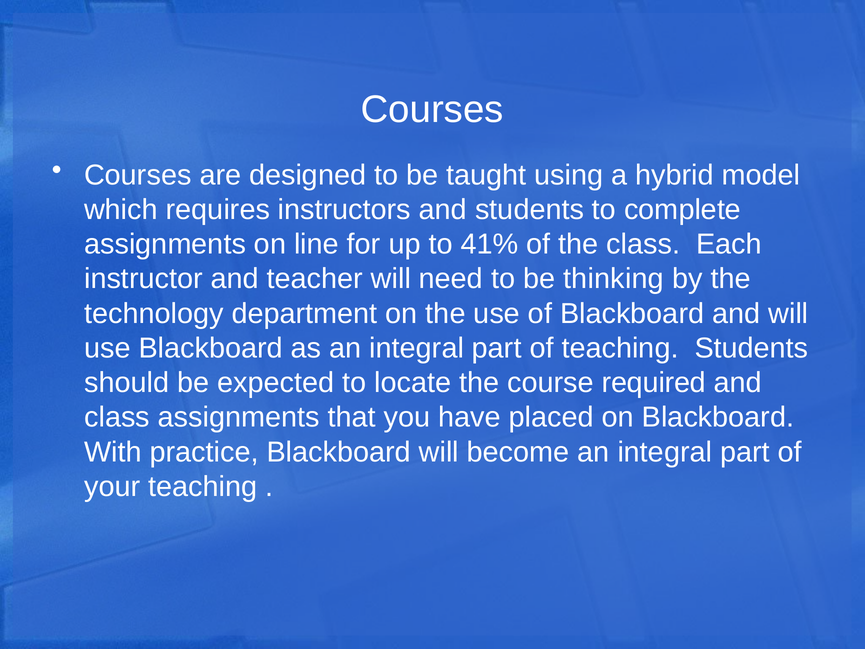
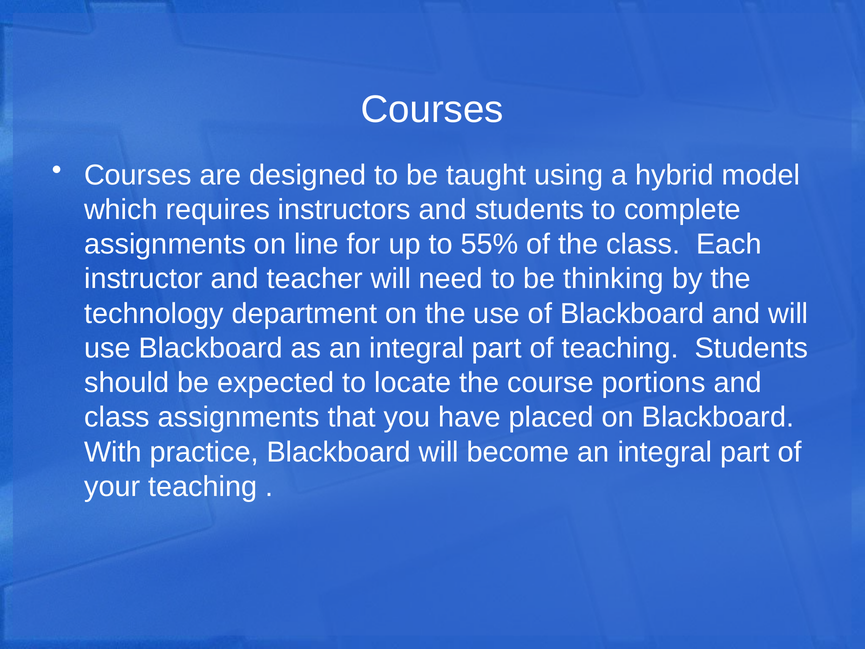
41%: 41% -> 55%
required: required -> portions
